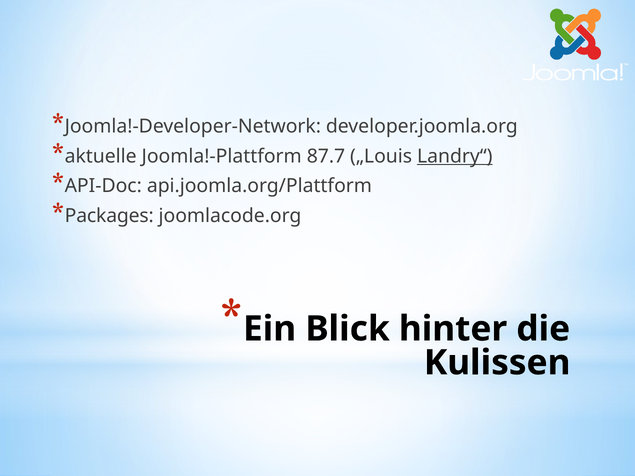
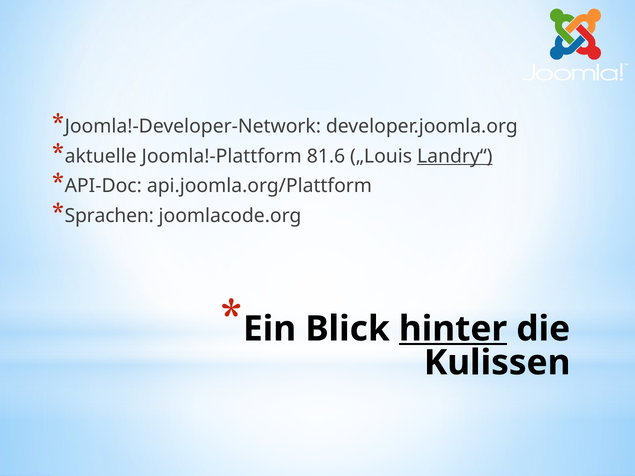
87.7: 87.7 -> 81.6
Packages: Packages -> Sprachen
hinter underline: none -> present
